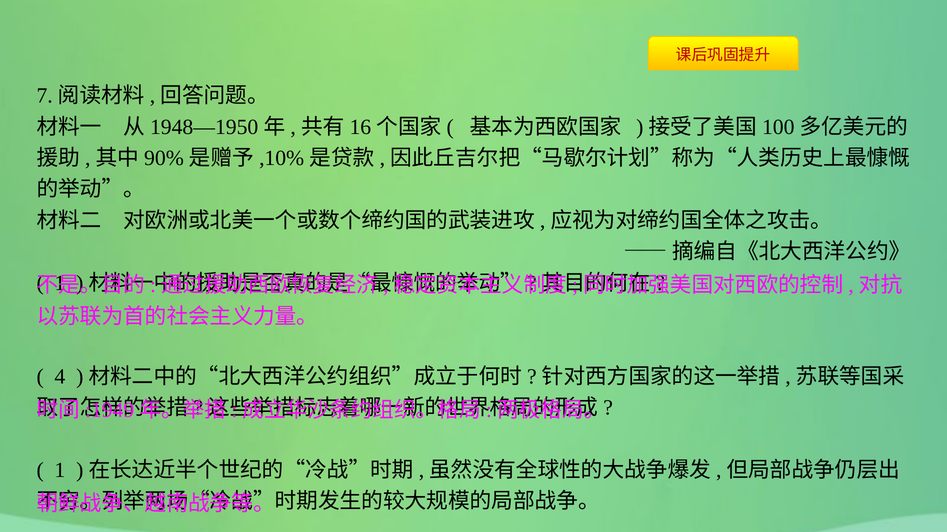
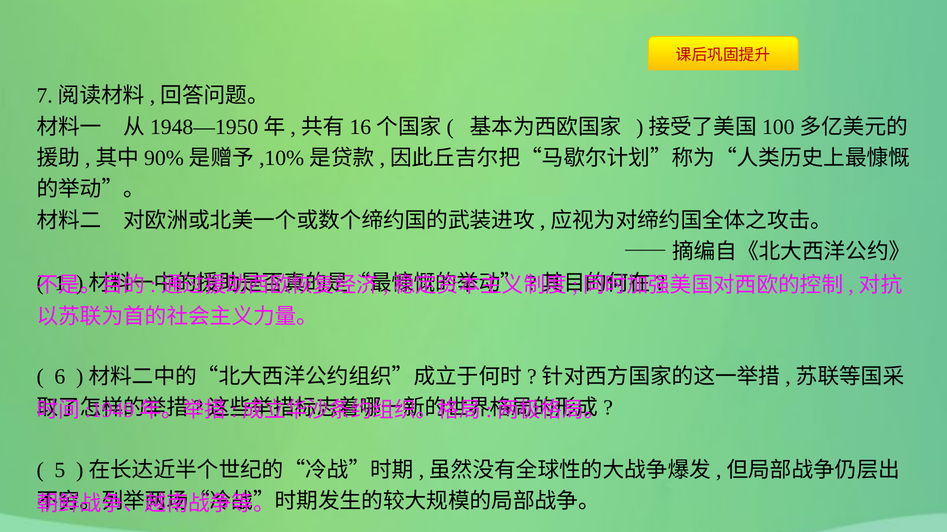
4: 4 -> 6
1 at (60, 471): 1 -> 5
